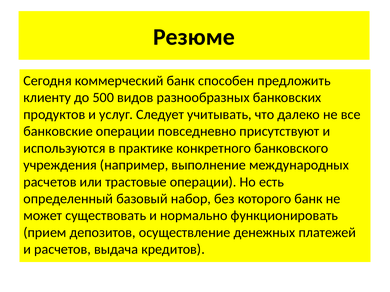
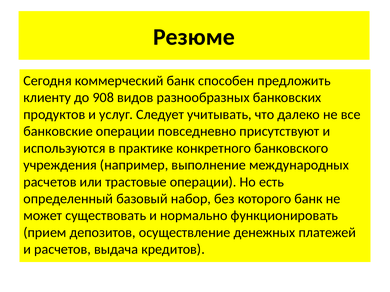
500: 500 -> 908
